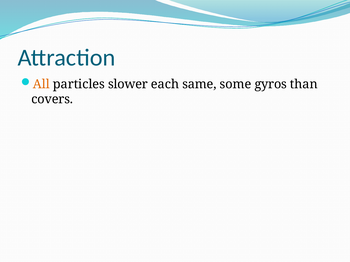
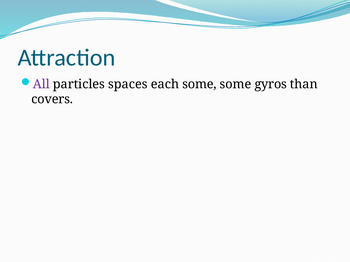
All colour: orange -> purple
slower: slower -> spaces
each same: same -> some
